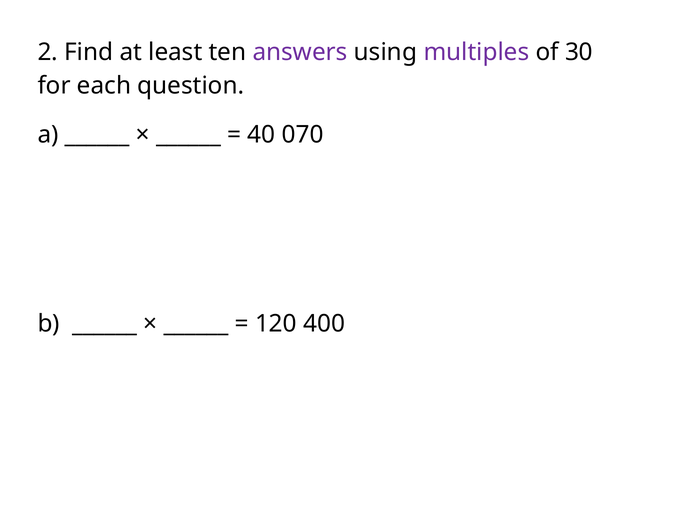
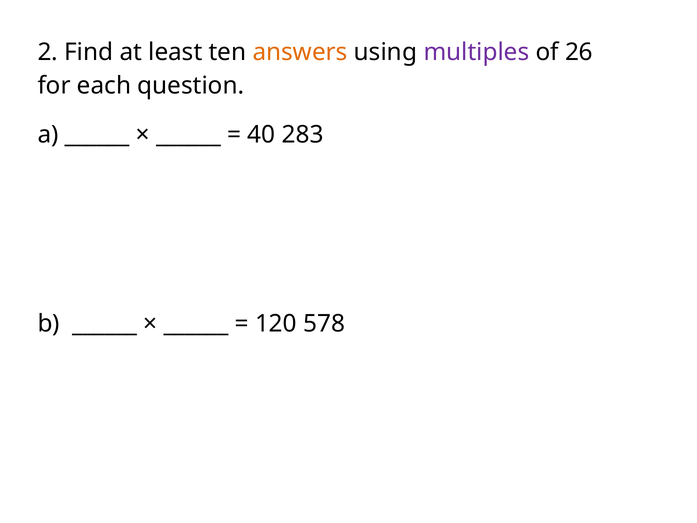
answers colour: purple -> orange
30: 30 -> 26
070: 070 -> 283
400: 400 -> 578
